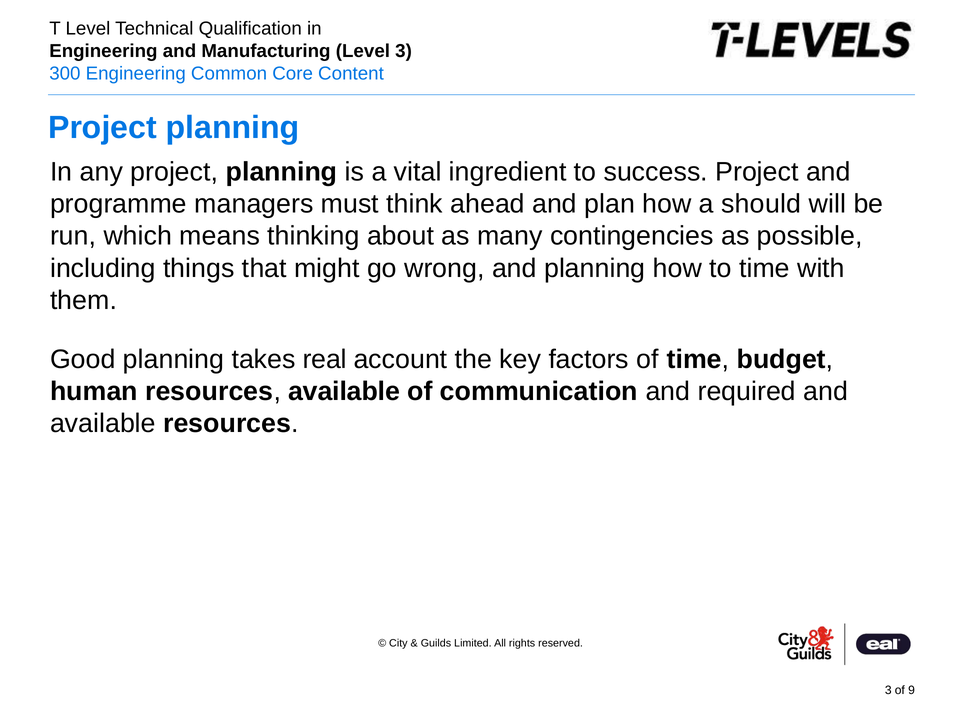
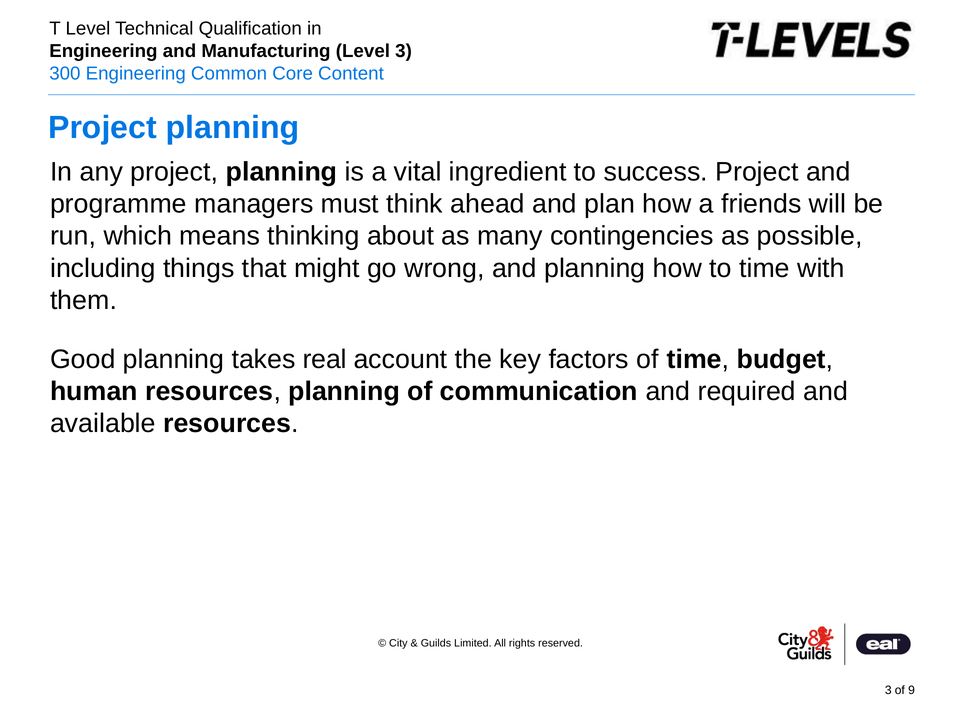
should: should -> friends
resources available: available -> planning
